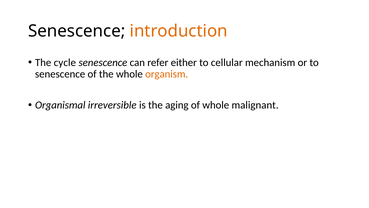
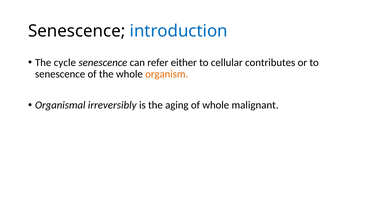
introduction colour: orange -> blue
mechanism: mechanism -> contributes
irreversible: irreversible -> irreversibly
